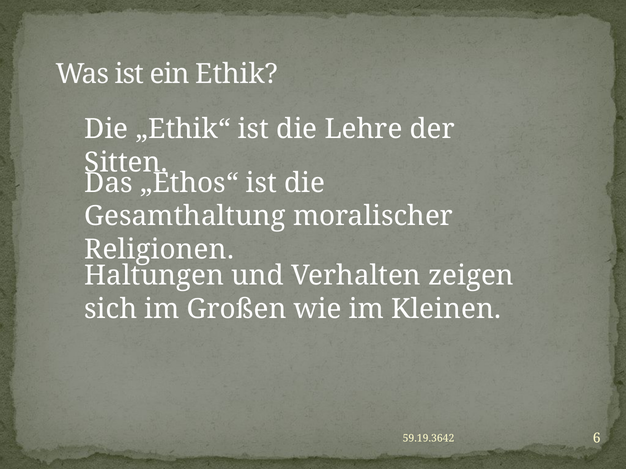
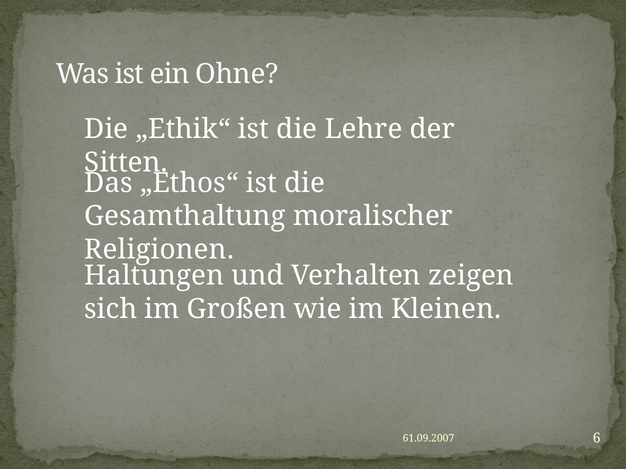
Ethik: Ethik -> Ohne
59.19.3642: 59.19.3642 -> 61.09.2007
